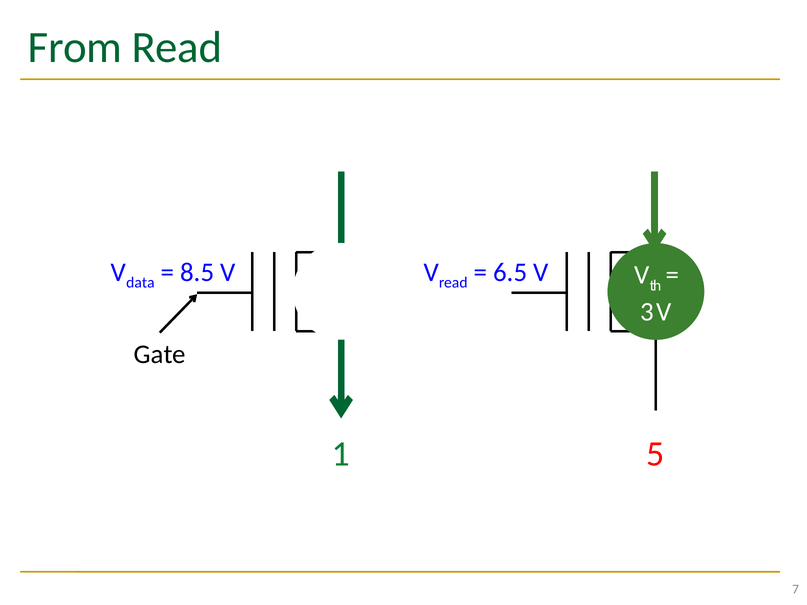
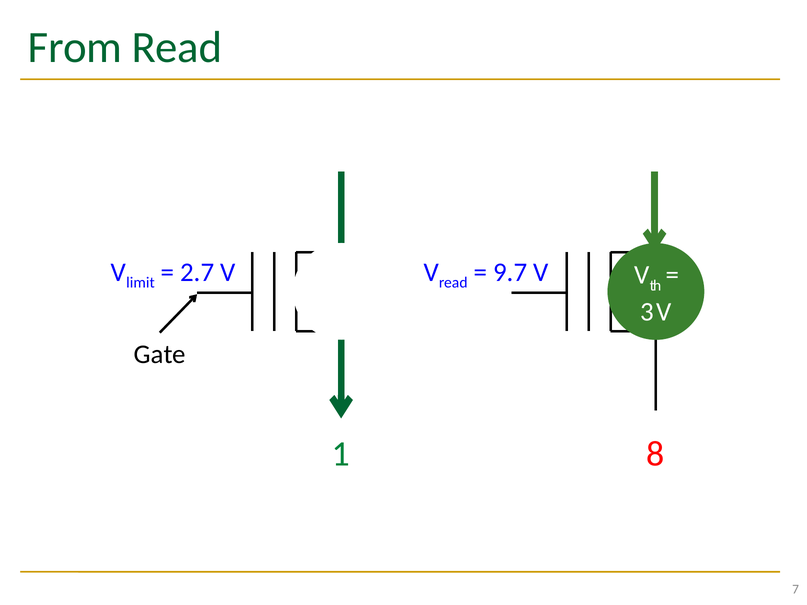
data: data -> limit
8.5: 8.5 -> 2.7
6.5: 6.5 -> 9.7
5: 5 -> 8
